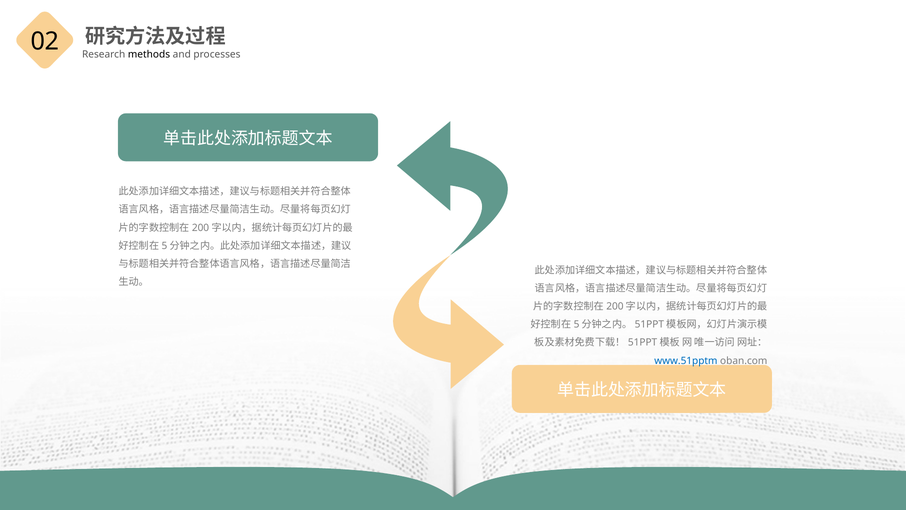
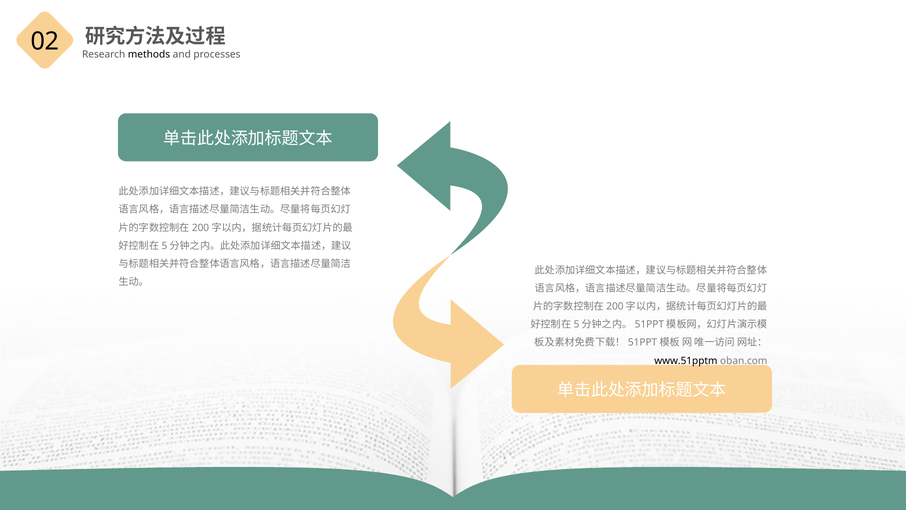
www.51pptm colour: blue -> black
